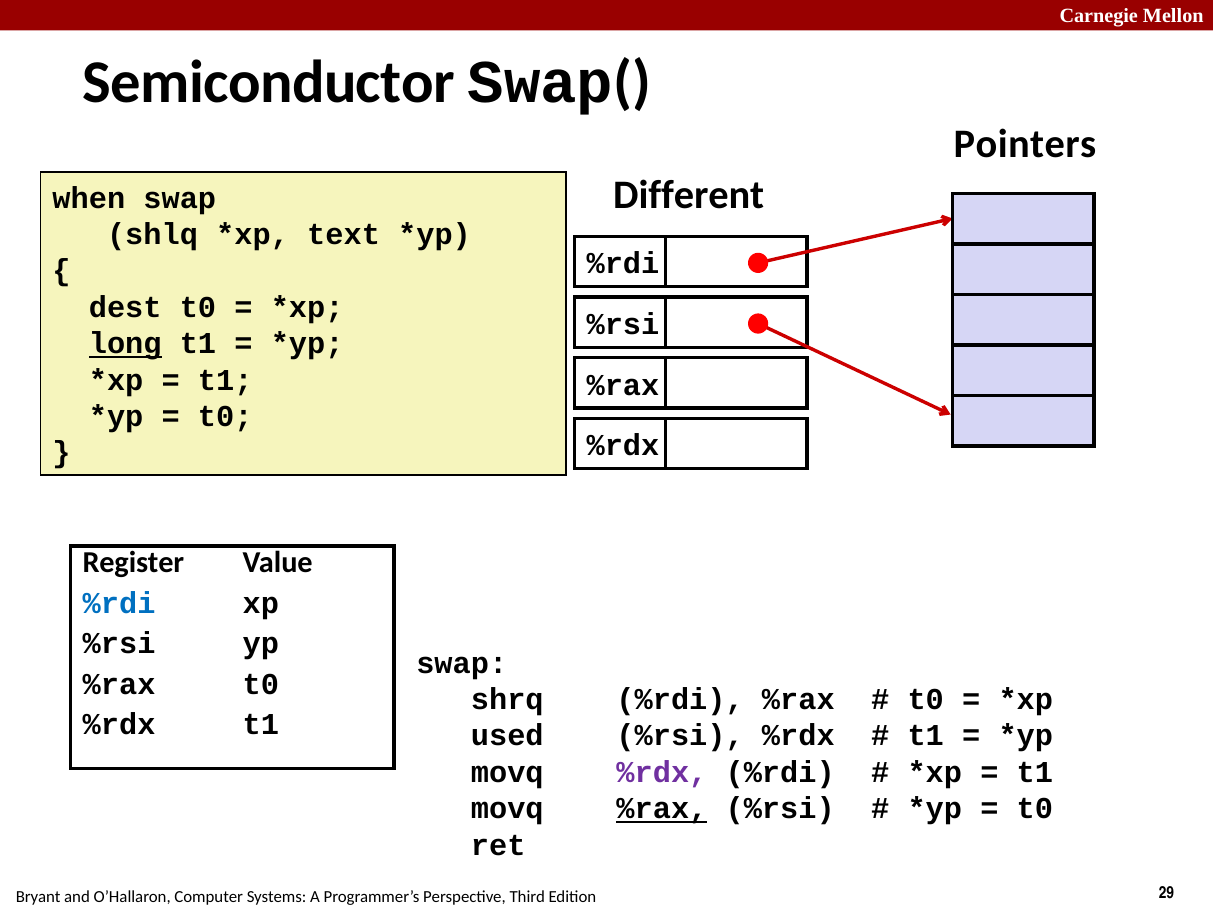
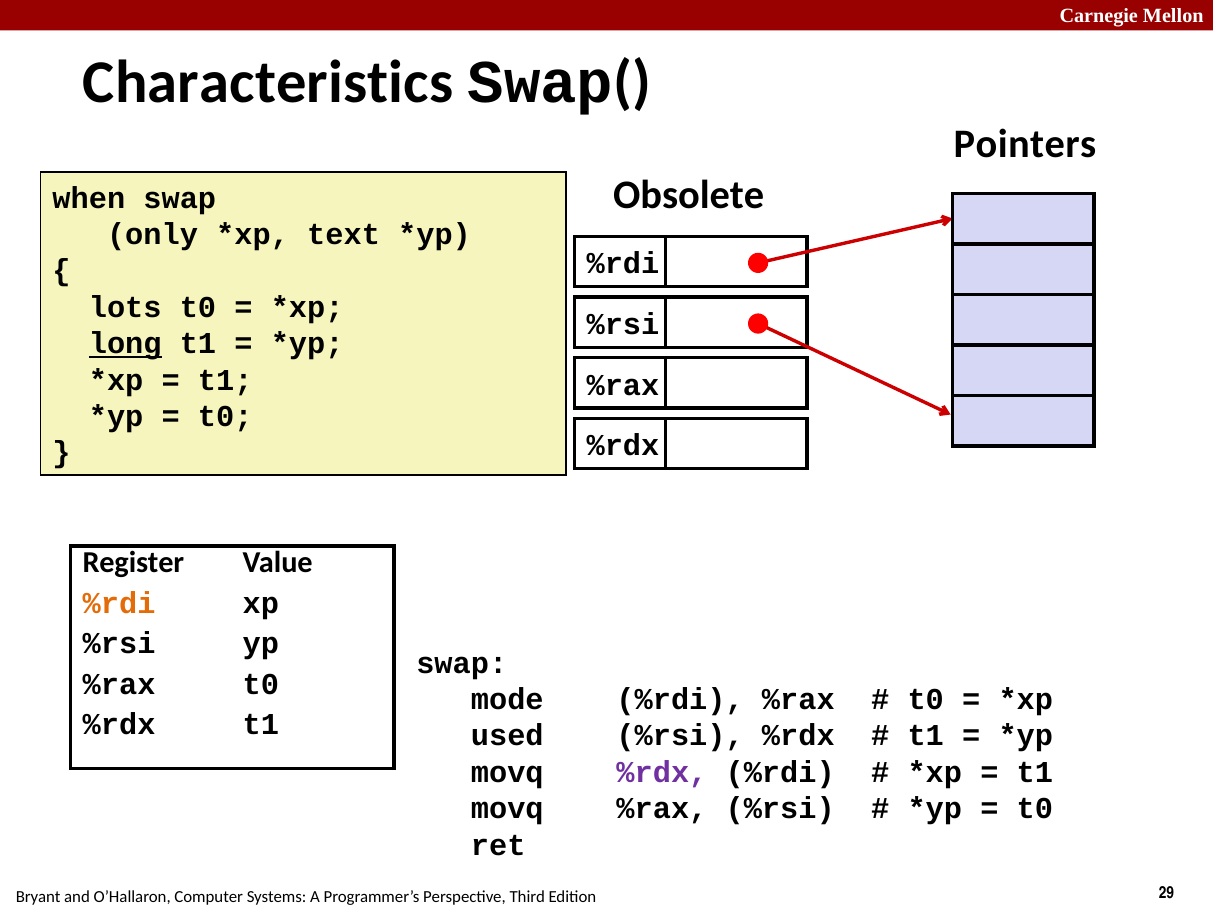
Semiconductor: Semiconductor -> Characteristics
Different: Different -> Obsolete
shlq: shlq -> only
dest: dest -> lots
%rdi at (119, 603) colour: blue -> orange
shrq: shrq -> mode
%rax at (662, 809) underline: present -> none
